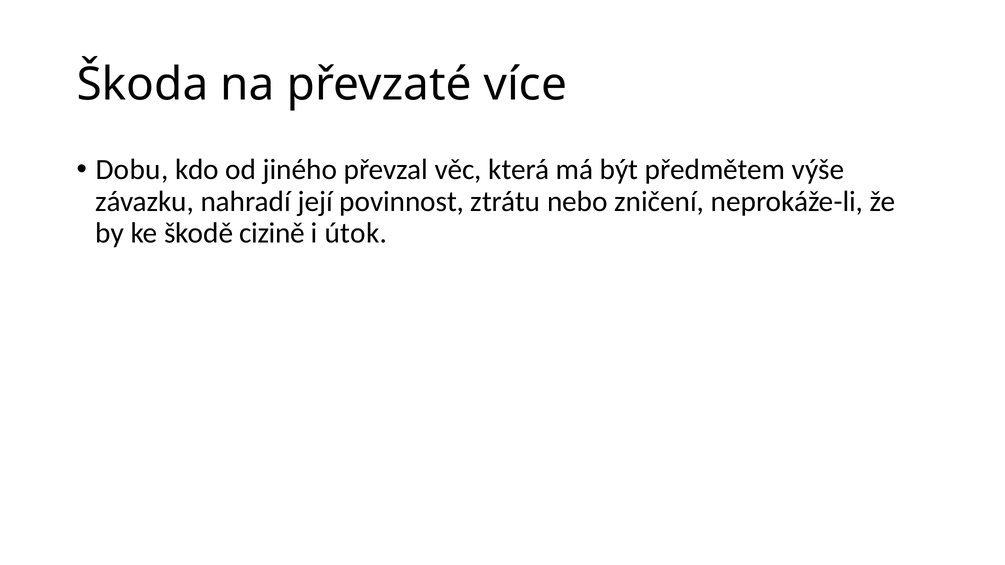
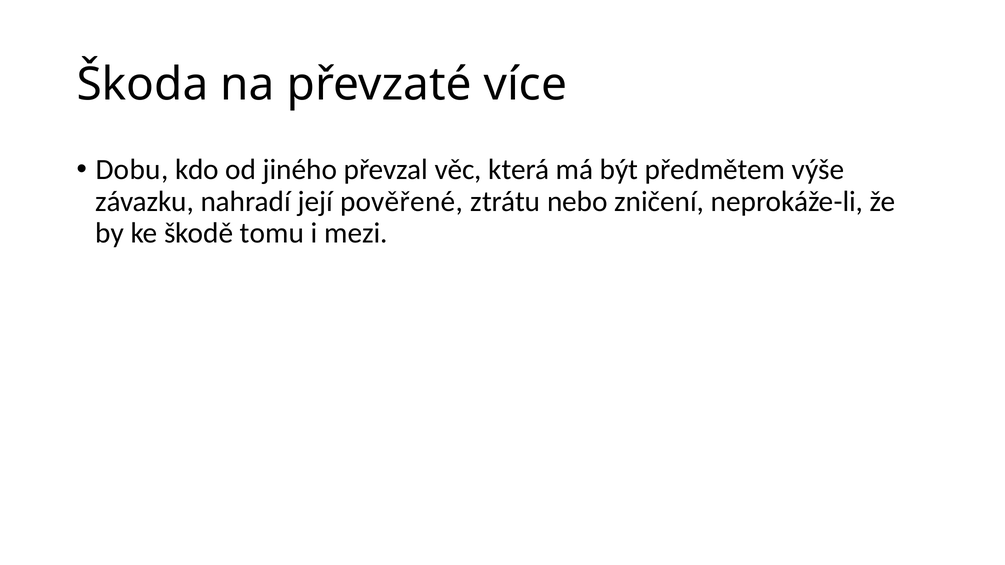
povinnost: povinnost -> pověřené
cizině: cizině -> tomu
útok: útok -> mezi
